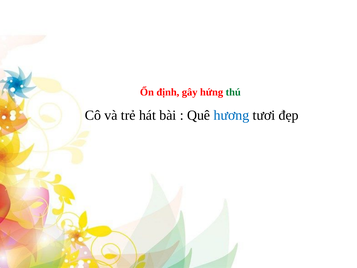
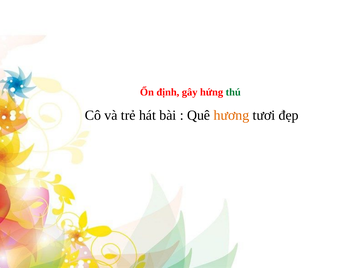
hương colour: blue -> orange
